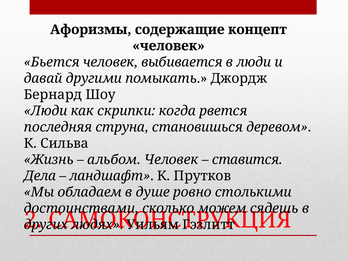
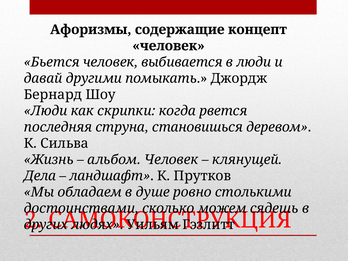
ставится: ставится -> клянущей
